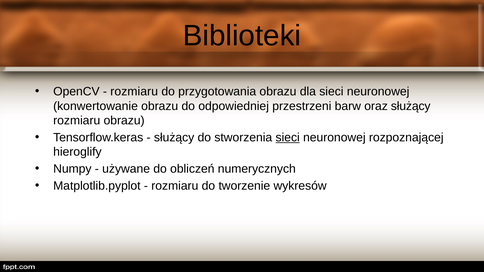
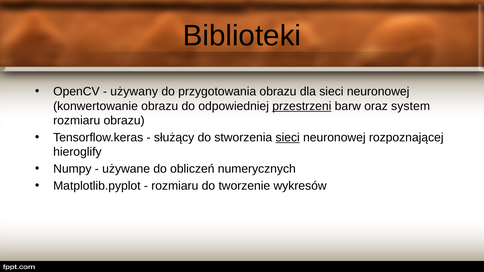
rozmiaru at (134, 92): rozmiaru -> używany
przestrzeni underline: none -> present
oraz służący: służący -> system
